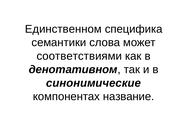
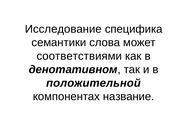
Единственном: Единственном -> Исследование
синонимические: синонимические -> положительной
